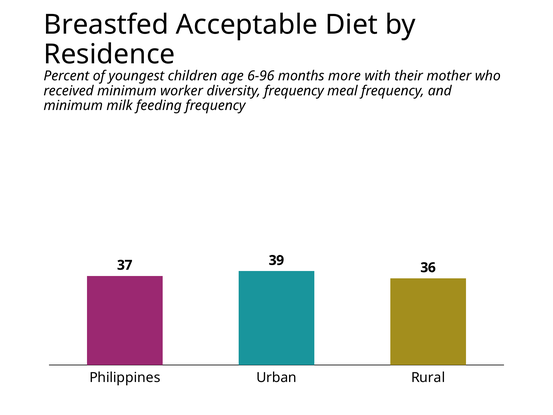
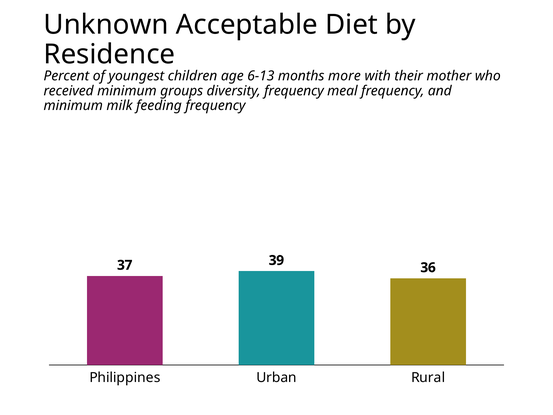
Breastfed: Breastfed -> Unknown
6-96: 6-96 -> 6-13
worker: worker -> groups
